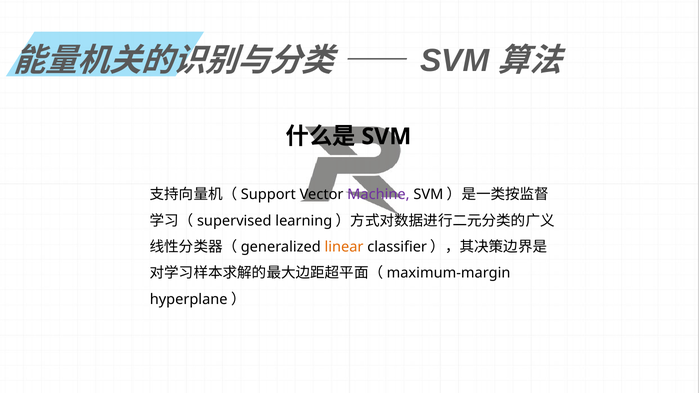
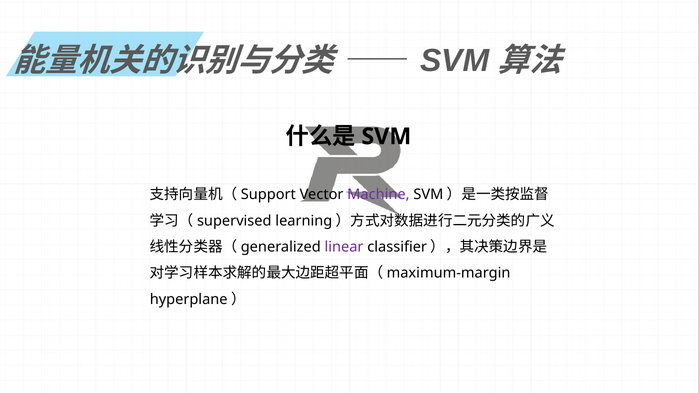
linear colour: orange -> purple
